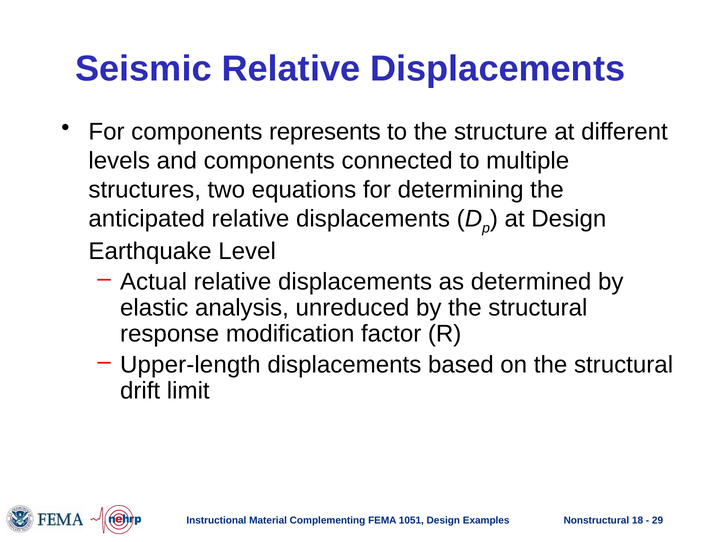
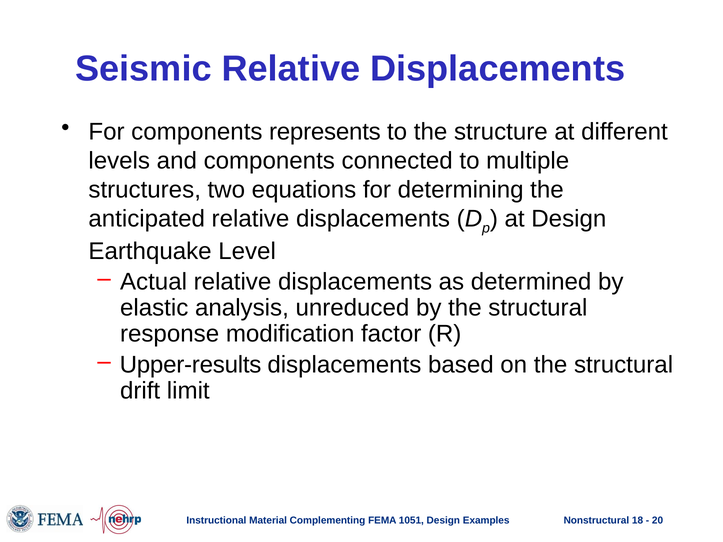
Upper-length: Upper-length -> Upper-results
29: 29 -> 20
